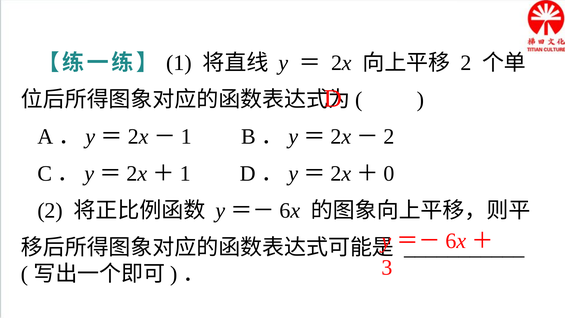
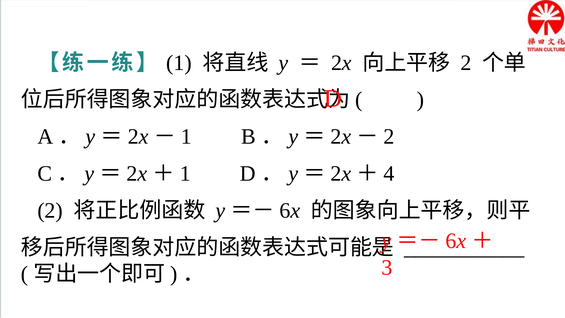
0: 0 -> 4
